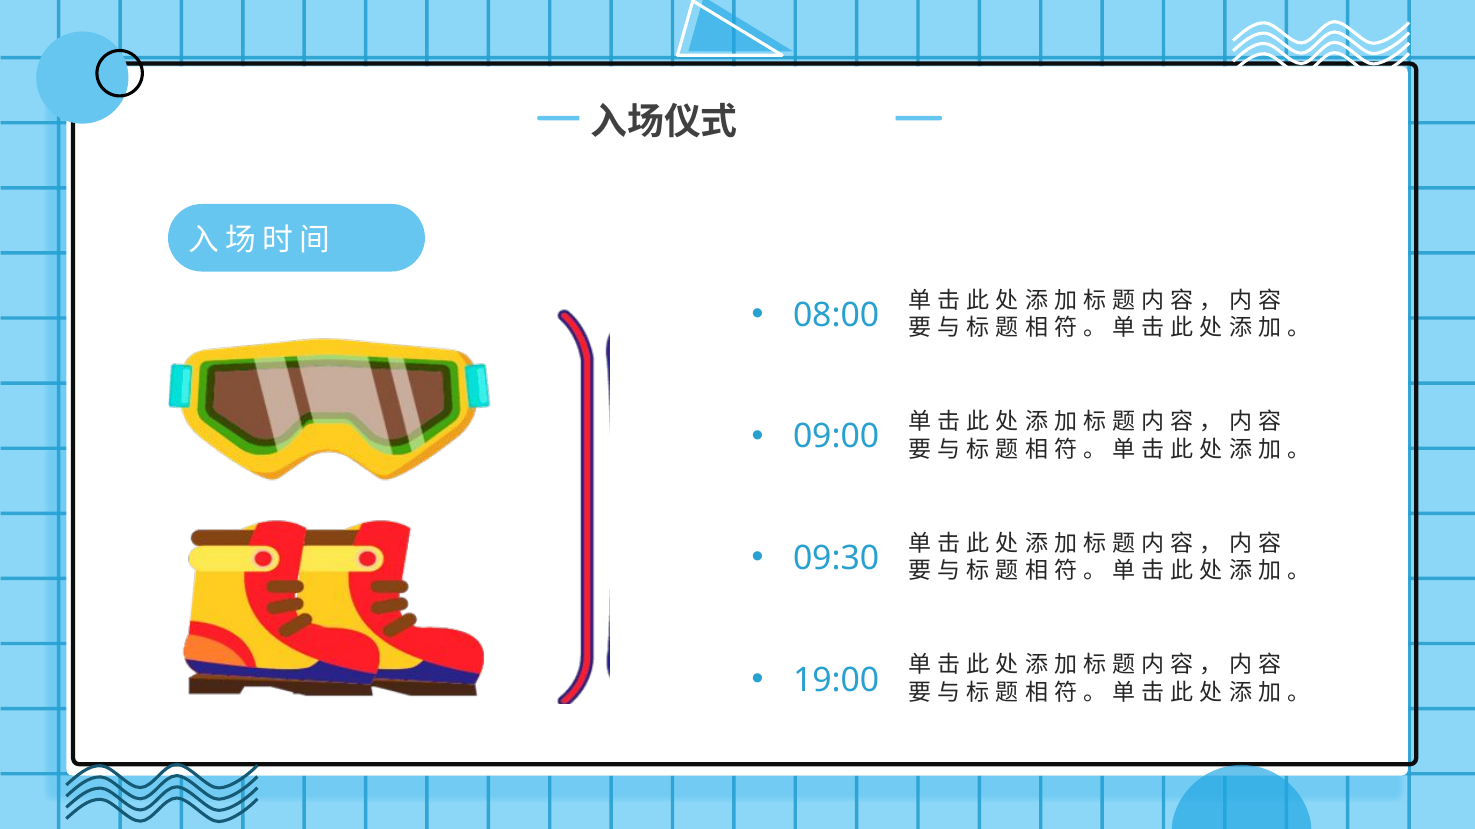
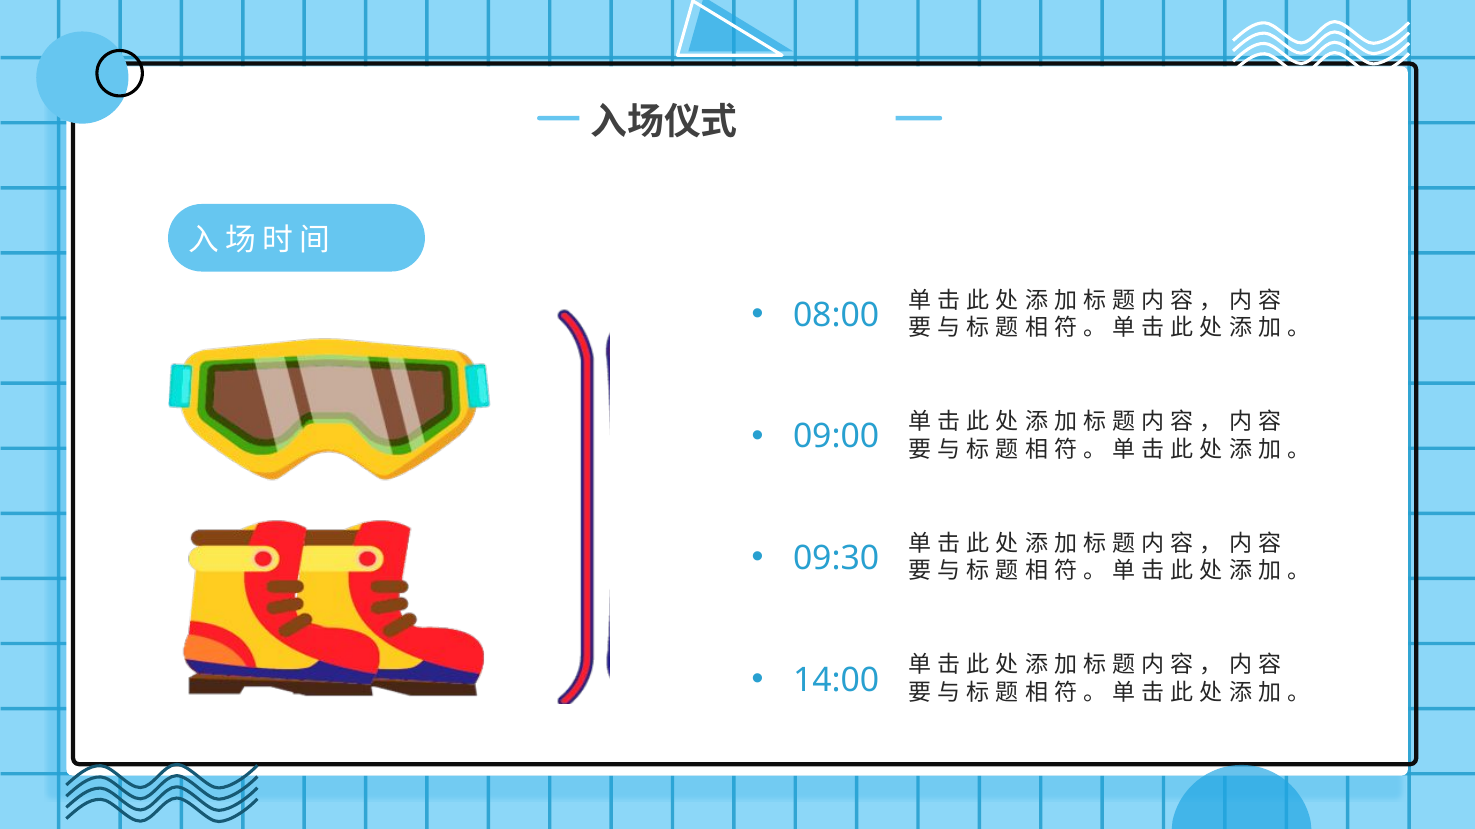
19:00: 19:00 -> 14:00
